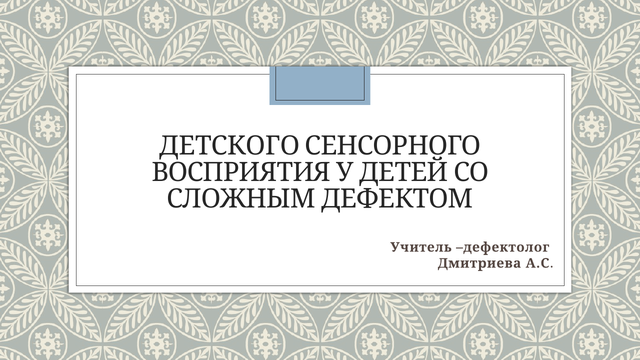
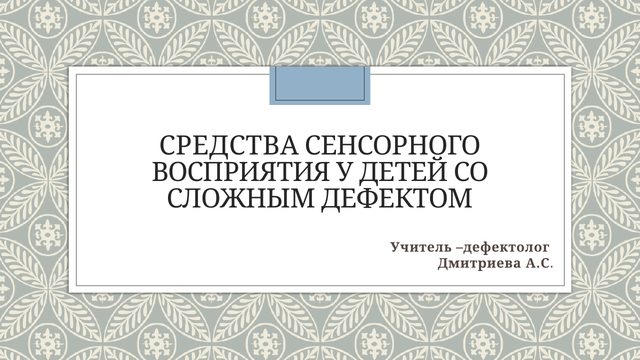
ДЕТСКОГО: ДЕТСКОГО -> СРЕДСТВА
